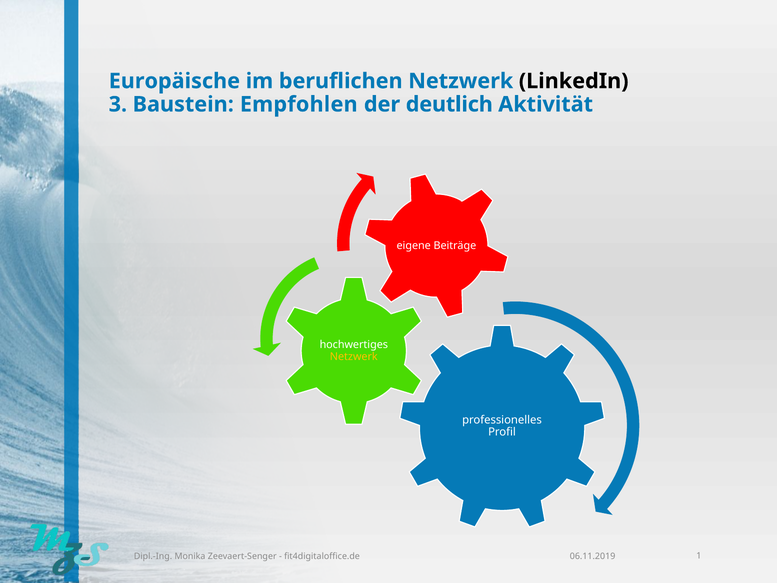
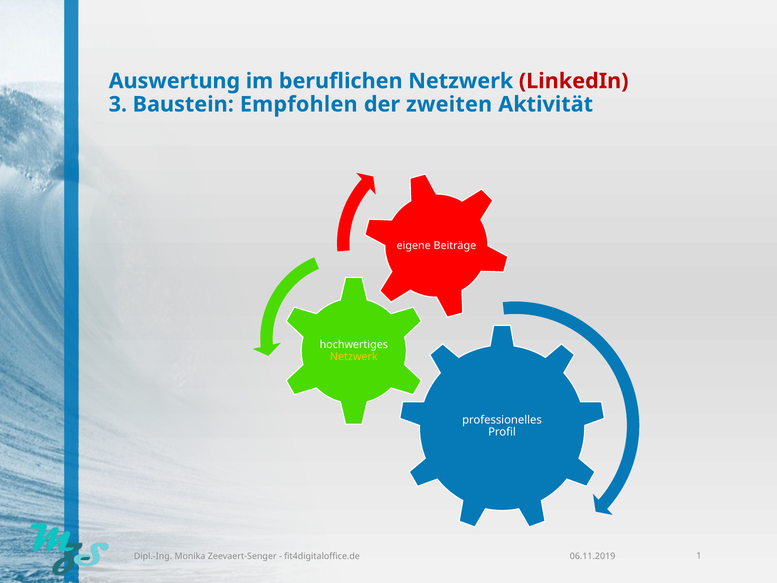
Europäische: Europäische -> Auswertung
LinkedIn colour: black -> red
deutlich: deutlich -> zweiten
